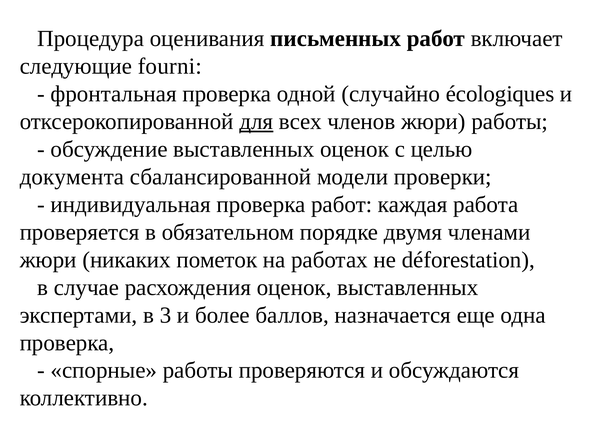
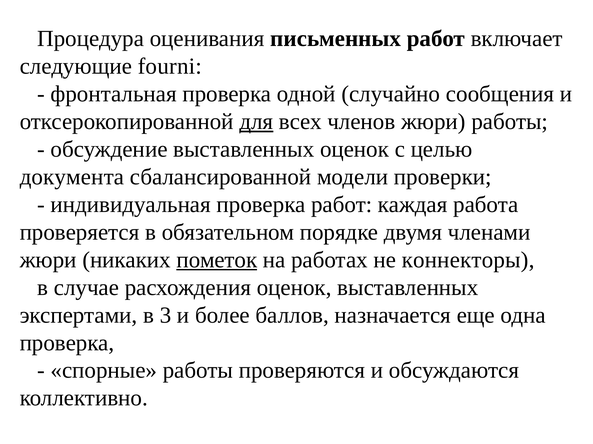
écologiques: écologiques -> сообщения
пометок underline: none -> present
déforestation: déforestation -> коннекторы
